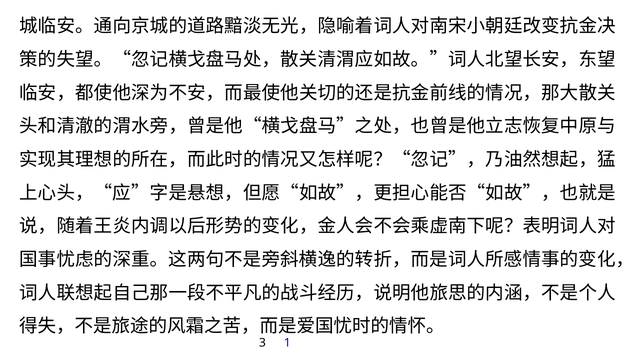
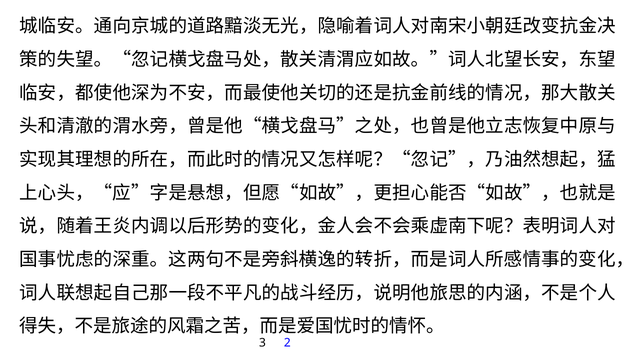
1: 1 -> 2
